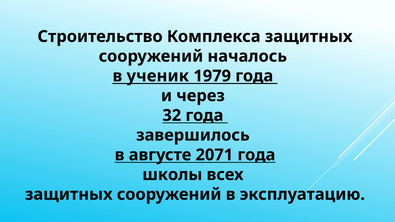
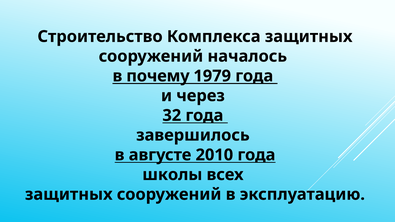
ученик: ученик -> почему
2071: 2071 -> 2010
